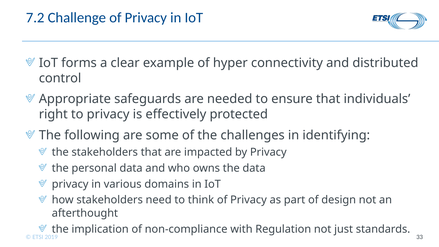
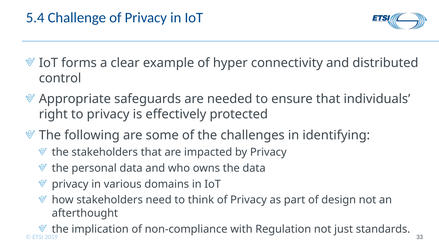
7.2: 7.2 -> 5.4
